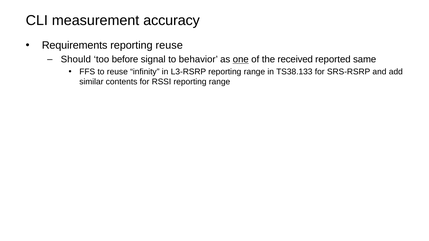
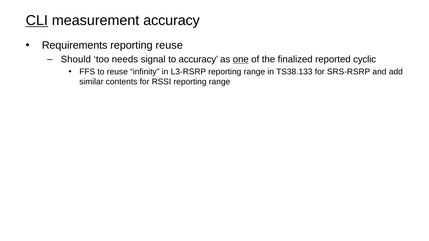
CLI underline: none -> present
before: before -> needs
to behavior: behavior -> accuracy
received: received -> finalized
same: same -> cyclic
